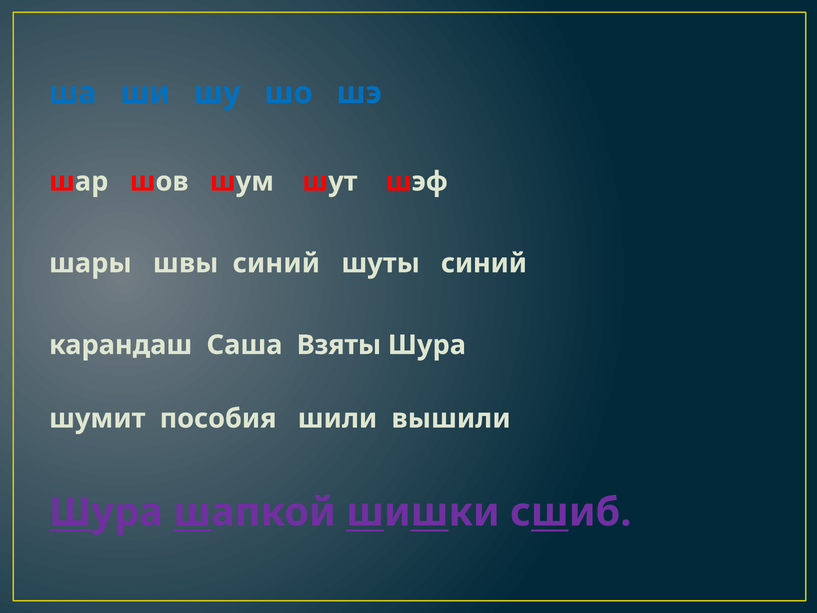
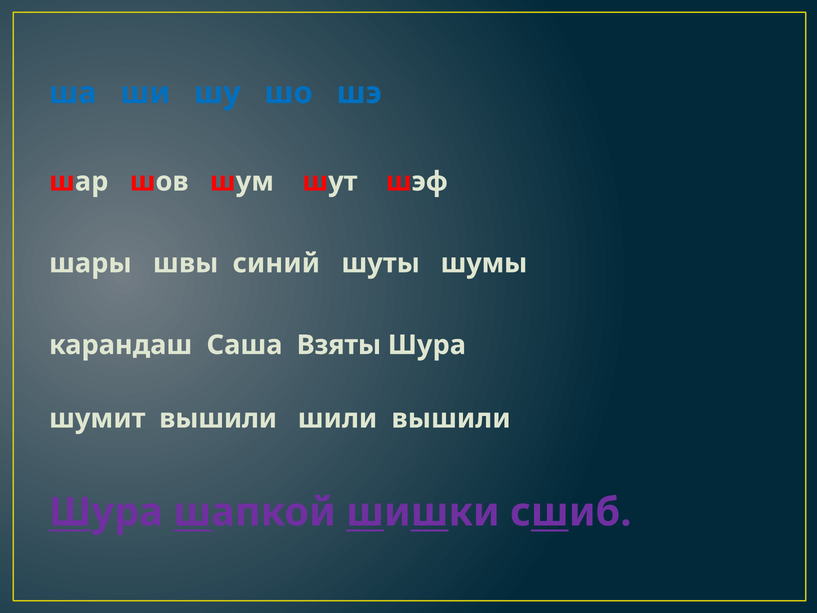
шуты синий: синий -> шумы
шумит пособия: пособия -> вышили
